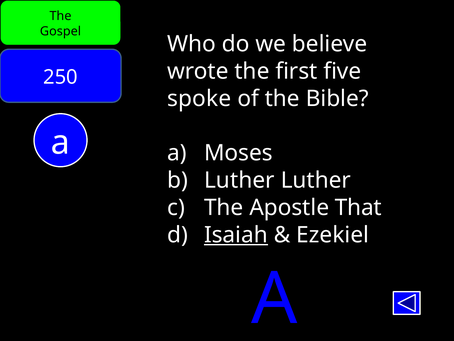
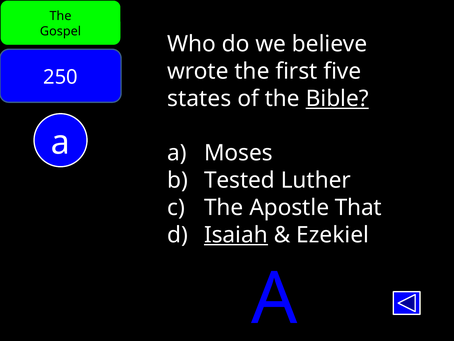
spoke: spoke -> states
Bible underline: none -> present
Luther at (239, 180): Luther -> Tested
